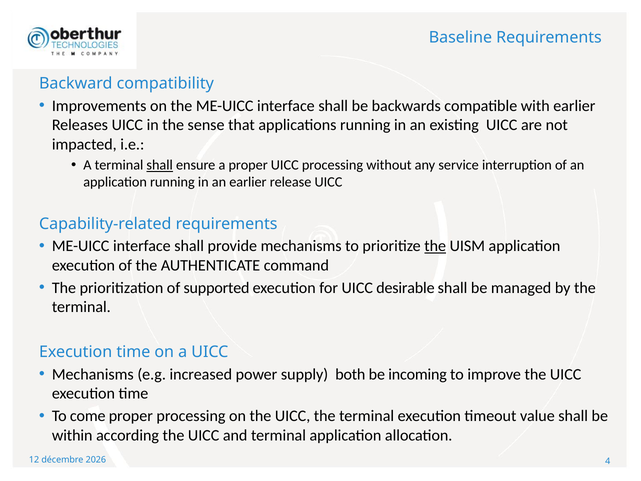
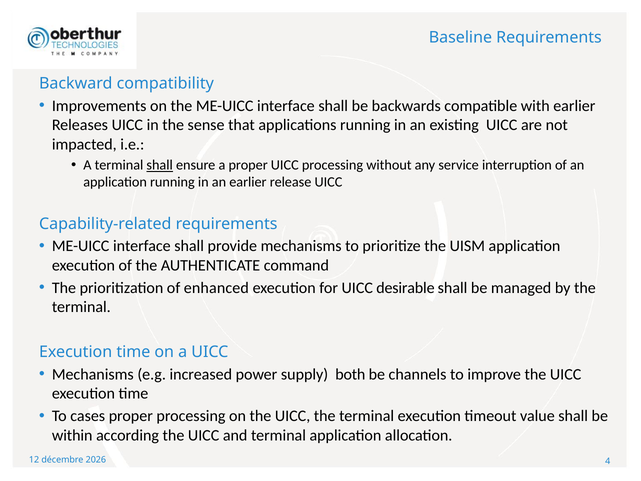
the at (435, 246) underline: present -> none
supported: supported -> enhanced
incoming: incoming -> channels
come: come -> cases
